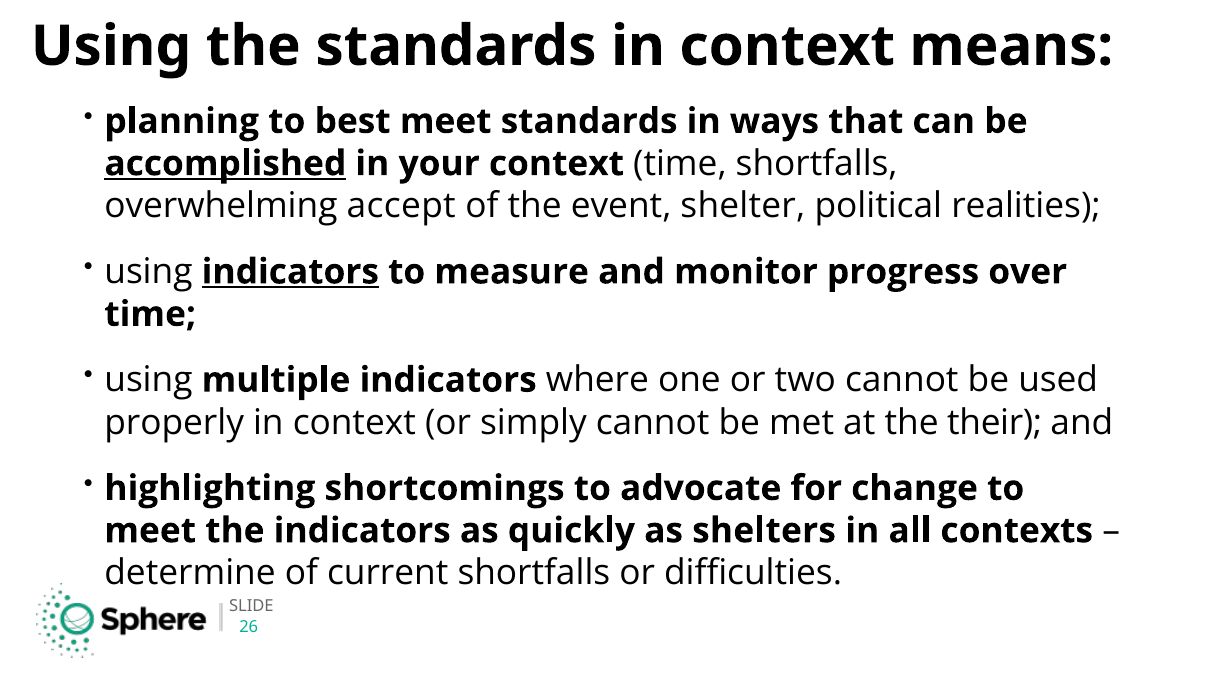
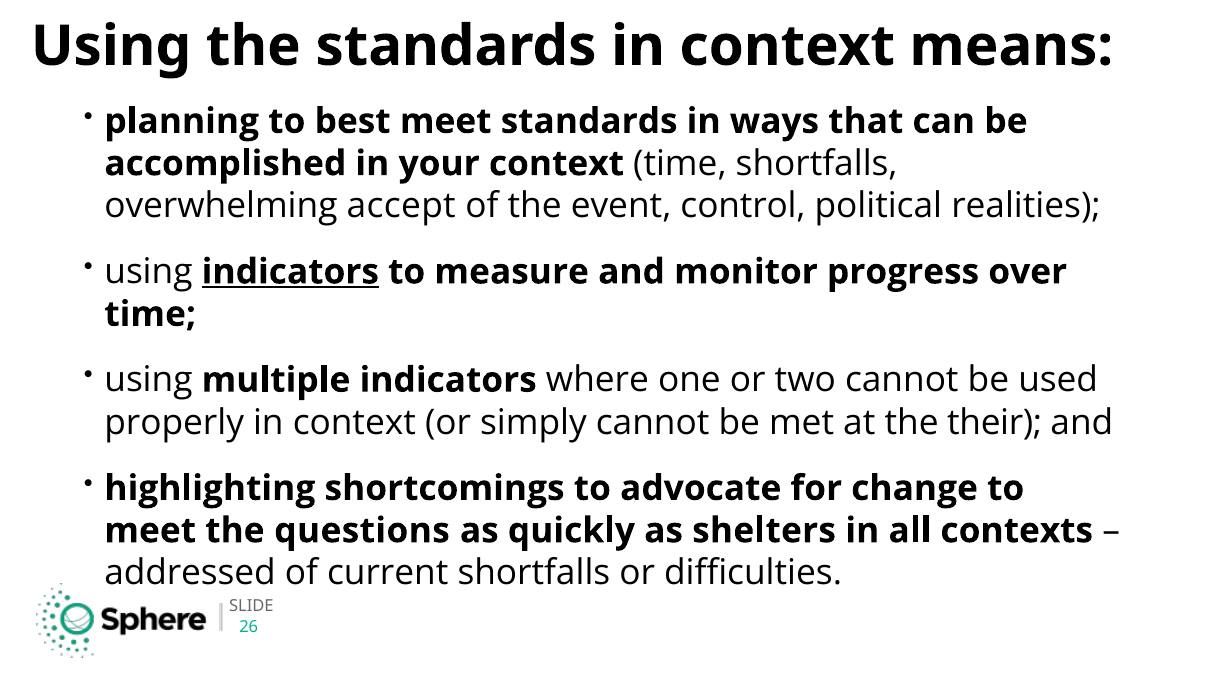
accomplished underline: present -> none
shelter: shelter -> control
the indicators: indicators -> questions
determine: determine -> addressed
